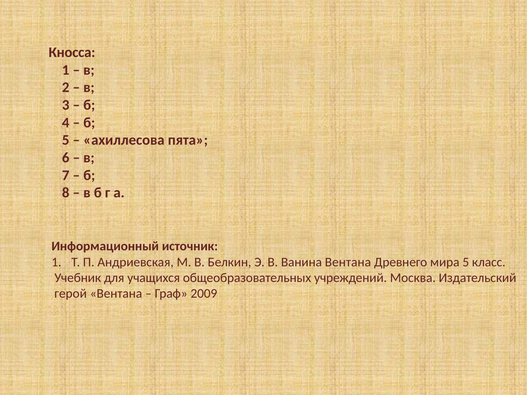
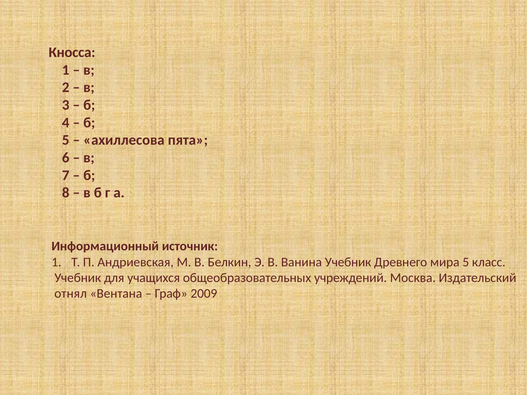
Ванина Вентана: Вентана -> Учебник
герой: герой -> отнял
